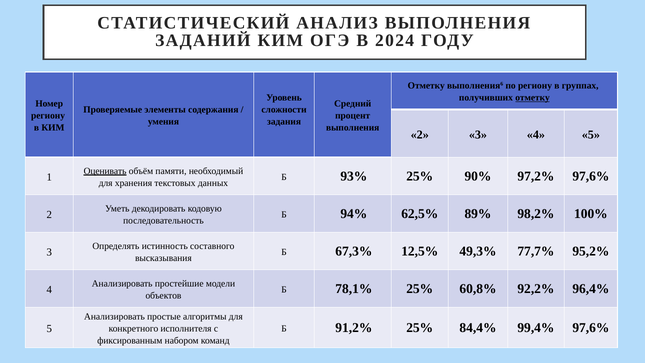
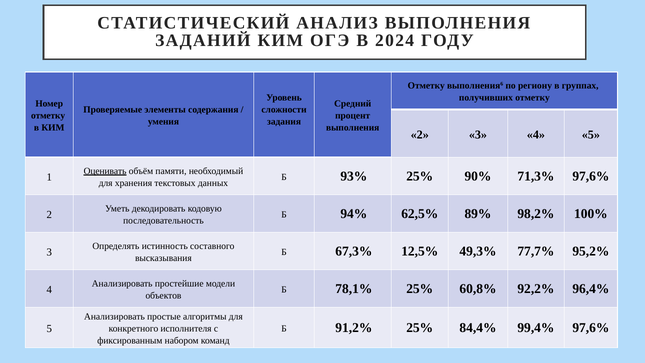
отметку at (533, 98) underline: present -> none
региону at (48, 115): региону -> отметку
97,2%: 97,2% -> 71,3%
